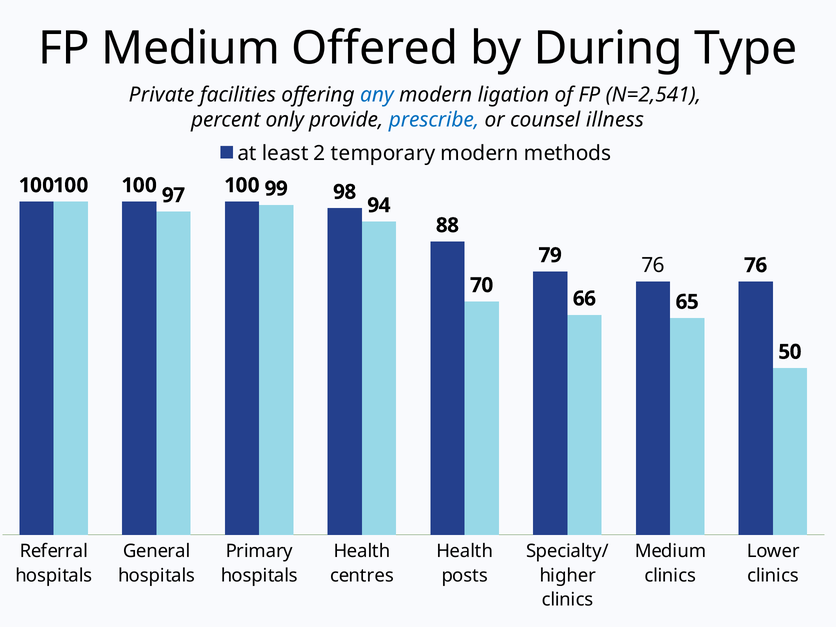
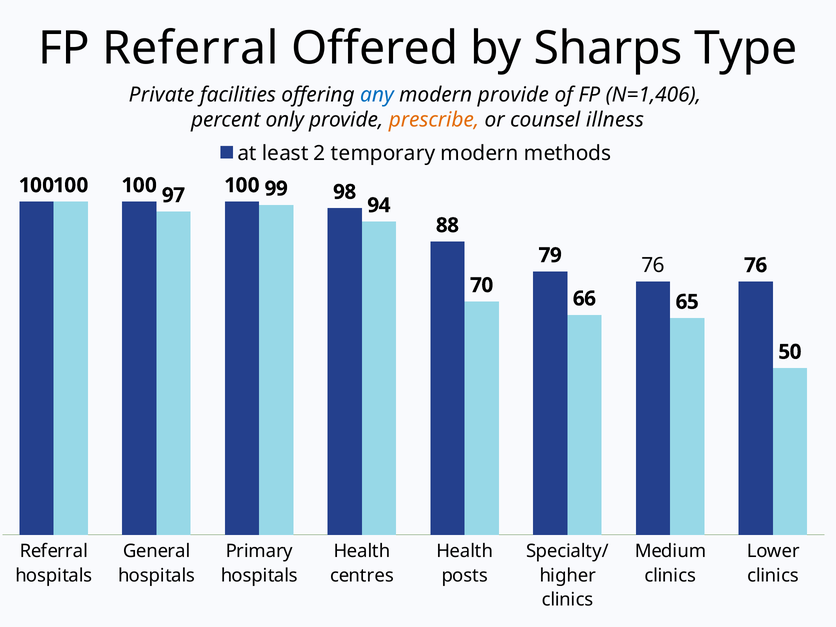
FP Medium: Medium -> Referral
During: During -> Sharps
modern ligation: ligation -> provide
N=2,541: N=2,541 -> N=1,406
prescribe colour: blue -> orange
